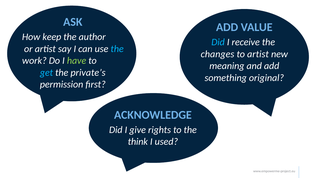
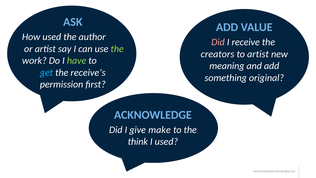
How keep: keep -> used
Did at (218, 42) colour: light blue -> pink
the at (117, 49) colour: light blue -> light green
changes: changes -> creators
private’s: private’s -> receive’s
rights: rights -> make
